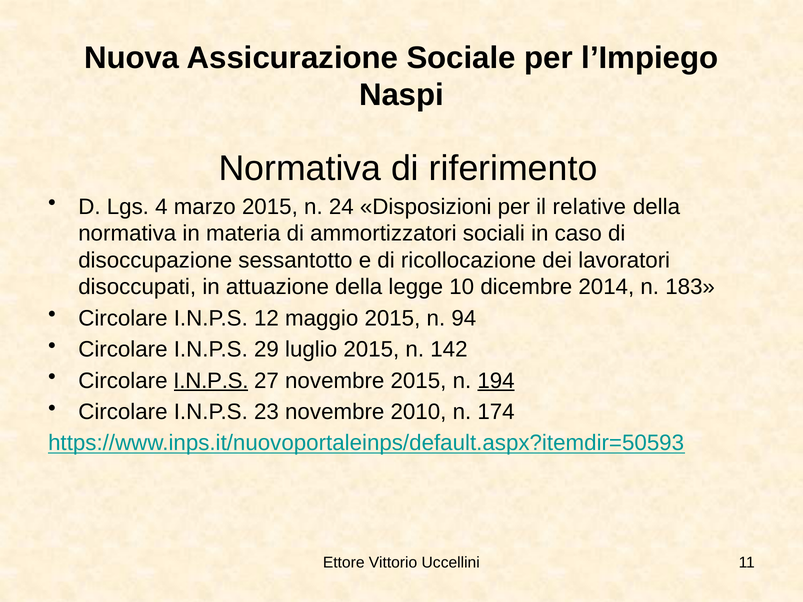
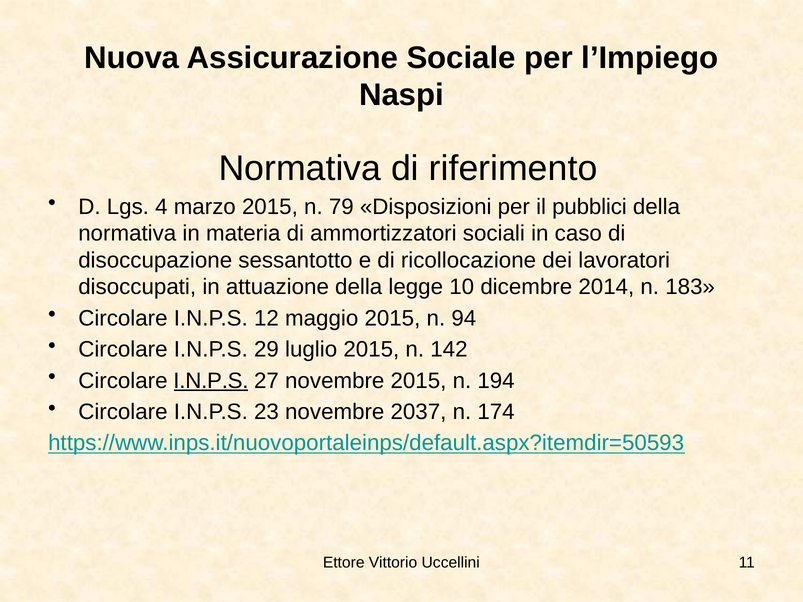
24: 24 -> 79
relative: relative -> pubblici
194 underline: present -> none
2010: 2010 -> 2037
